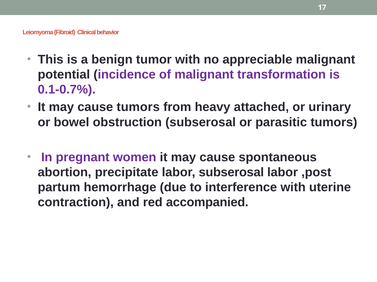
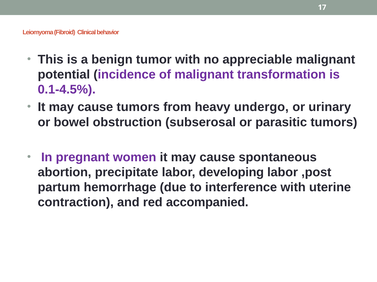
0.1-0.7%: 0.1-0.7% -> 0.1-4.5%
attached: attached -> undergo
labor subserosal: subserosal -> developing
